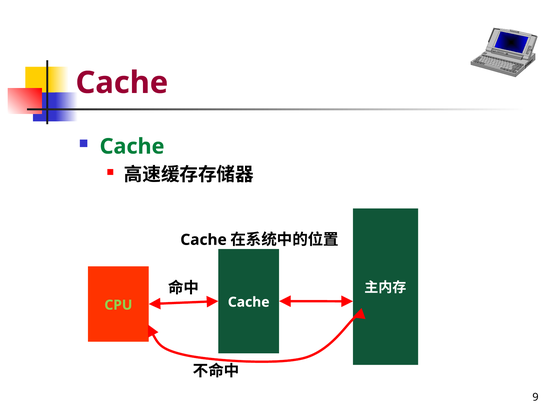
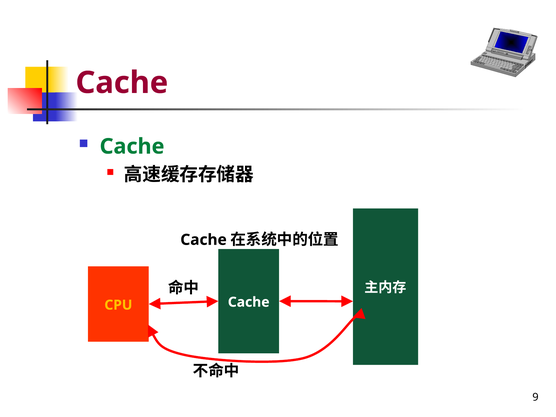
CPU colour: light green -> yellow
